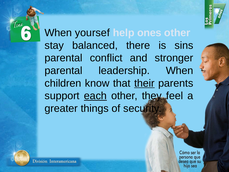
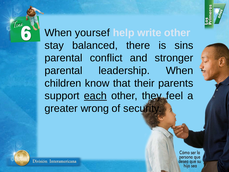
ones: ones -> write
their underline: present -> none
things: things -> wrong
